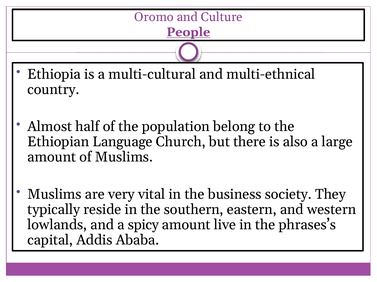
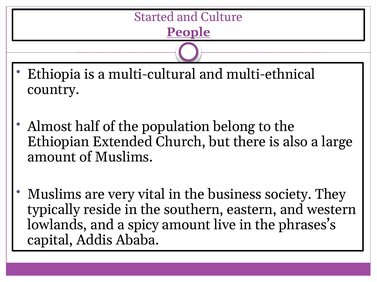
Oromo: Oromo -> Started
Language: Language -> Extended
